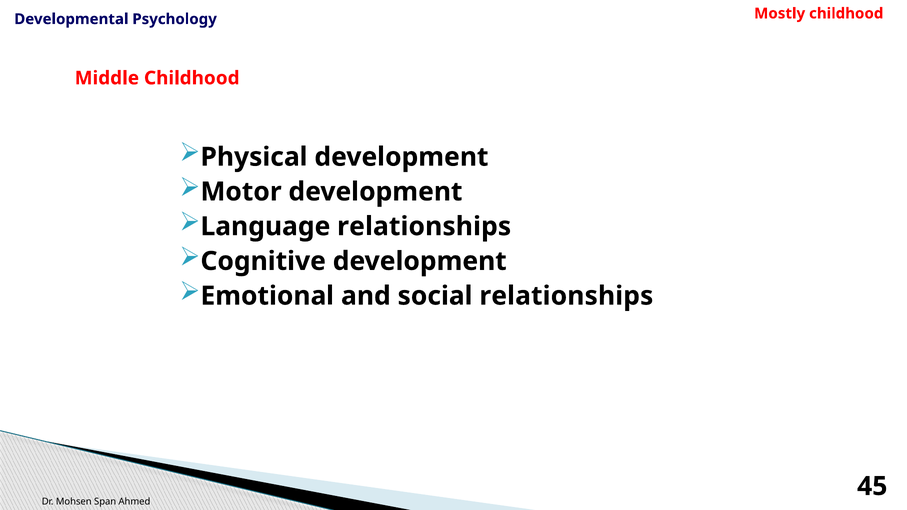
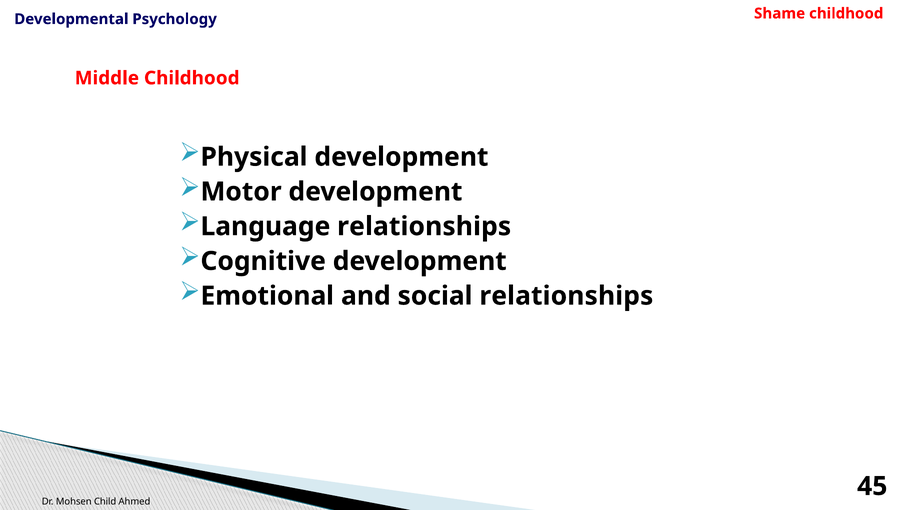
Mostly: Mostly -> Shame
Span: Span -> Child
